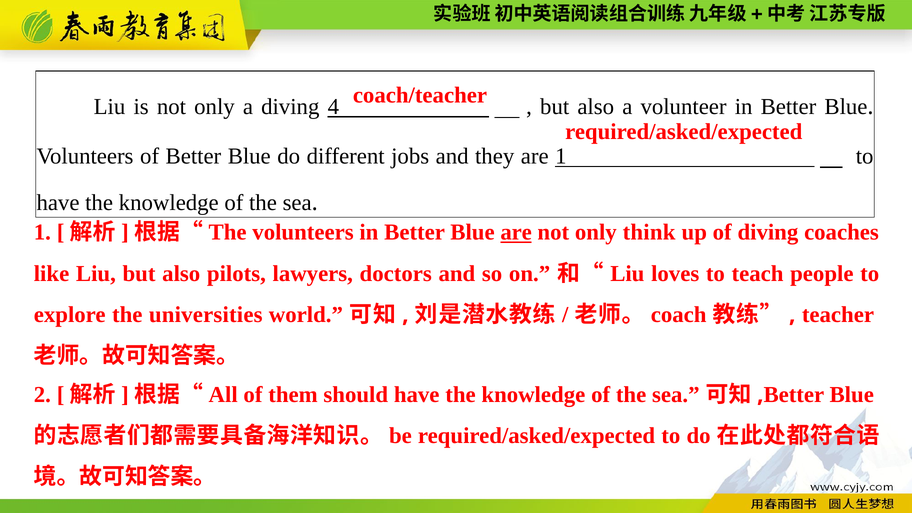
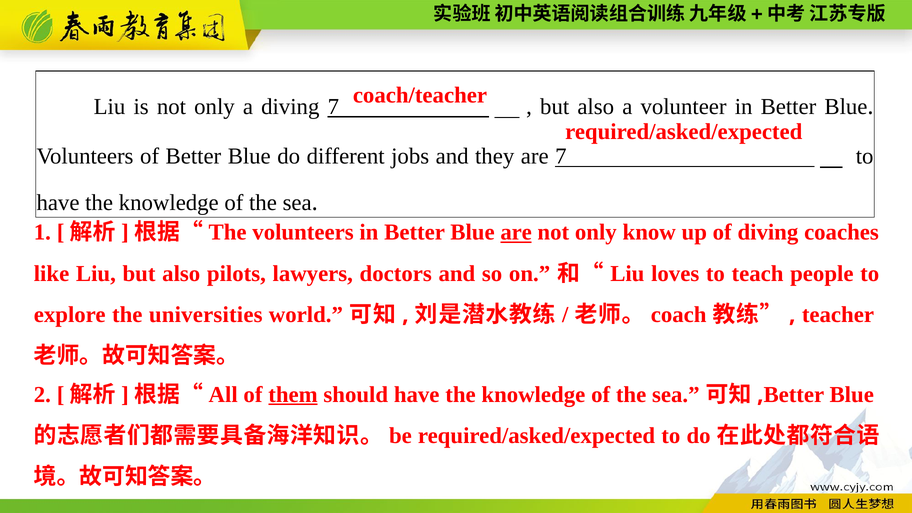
diving 4: 4 -> 7
are 1: 1 -> 7
think: think -> know
them underline: none -> present
